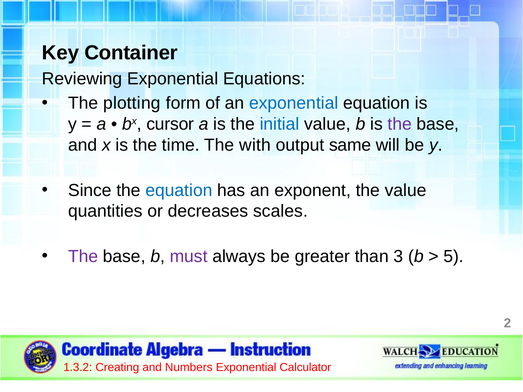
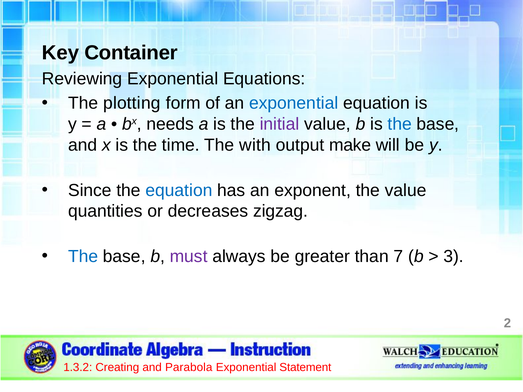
cursor: cursor -> needs
initial colour: blue -> purple
the at (400, 124) colour: purple -> blue
same: same -> make
scales: scales -> zigzag
The at (83, 257) colour: purple -> blue
3: 3 -> 7
5: 5 -> 3
Numbers: Numbers -> Parabola
Calculator: Calculator -> Statement
